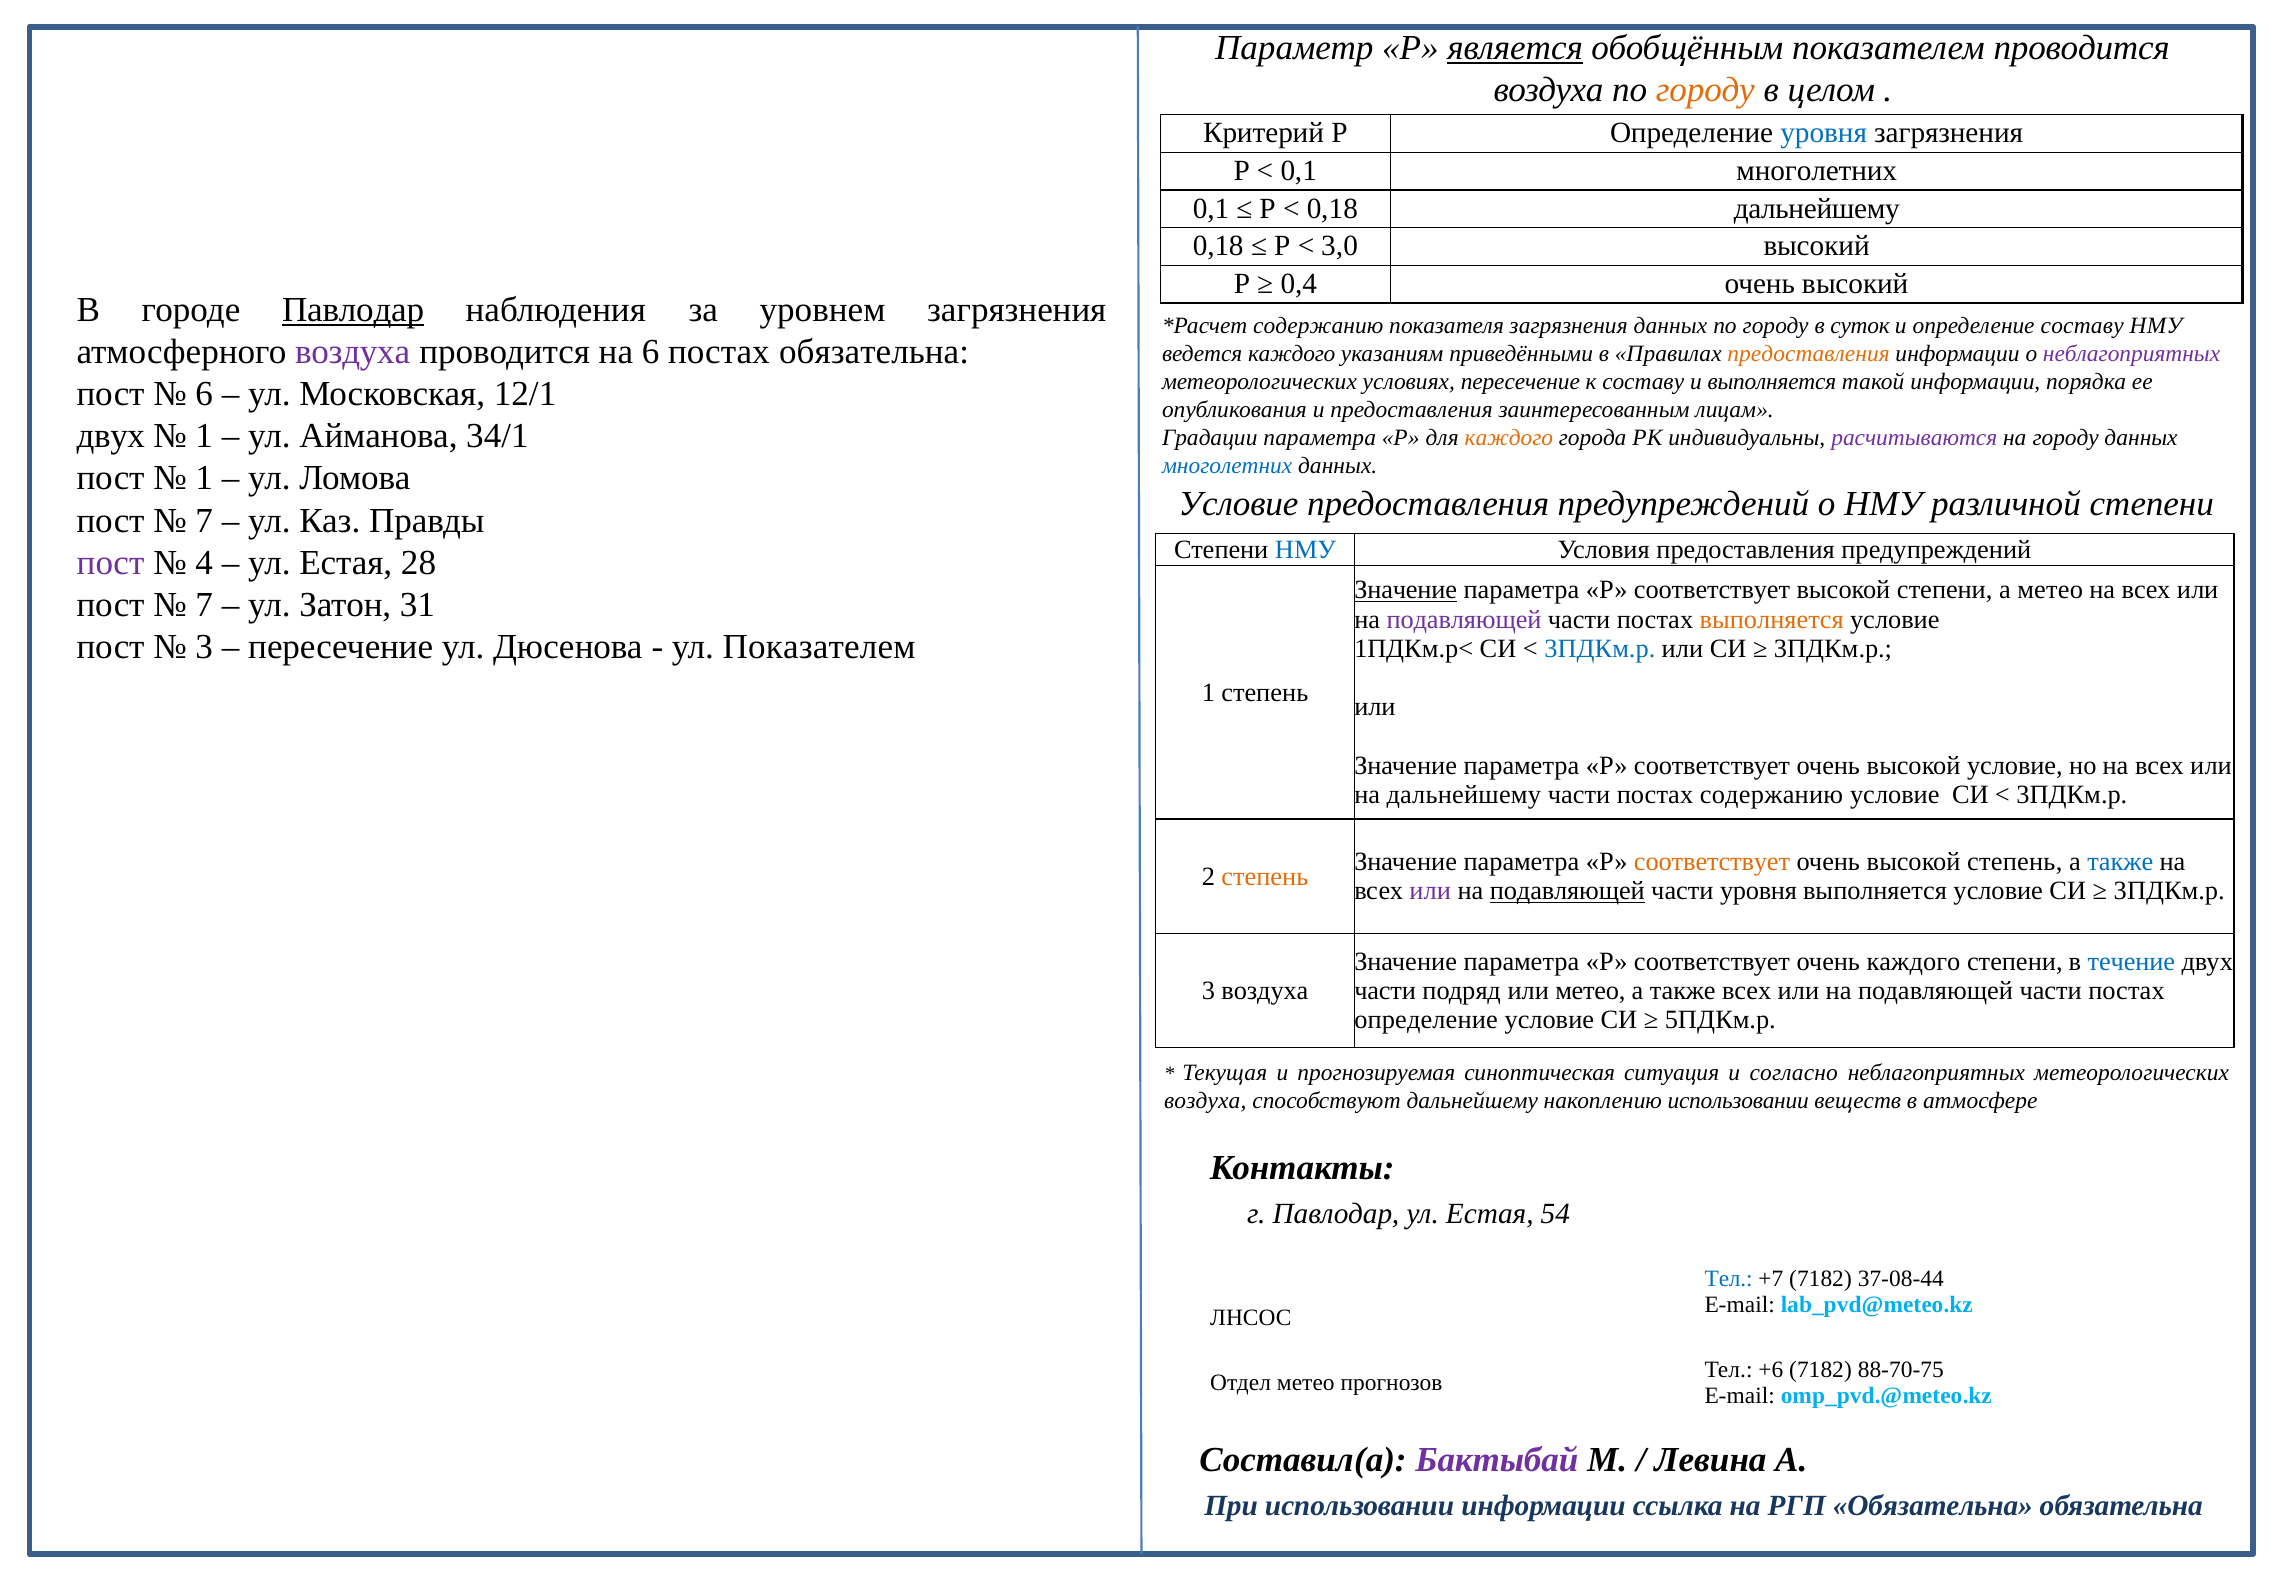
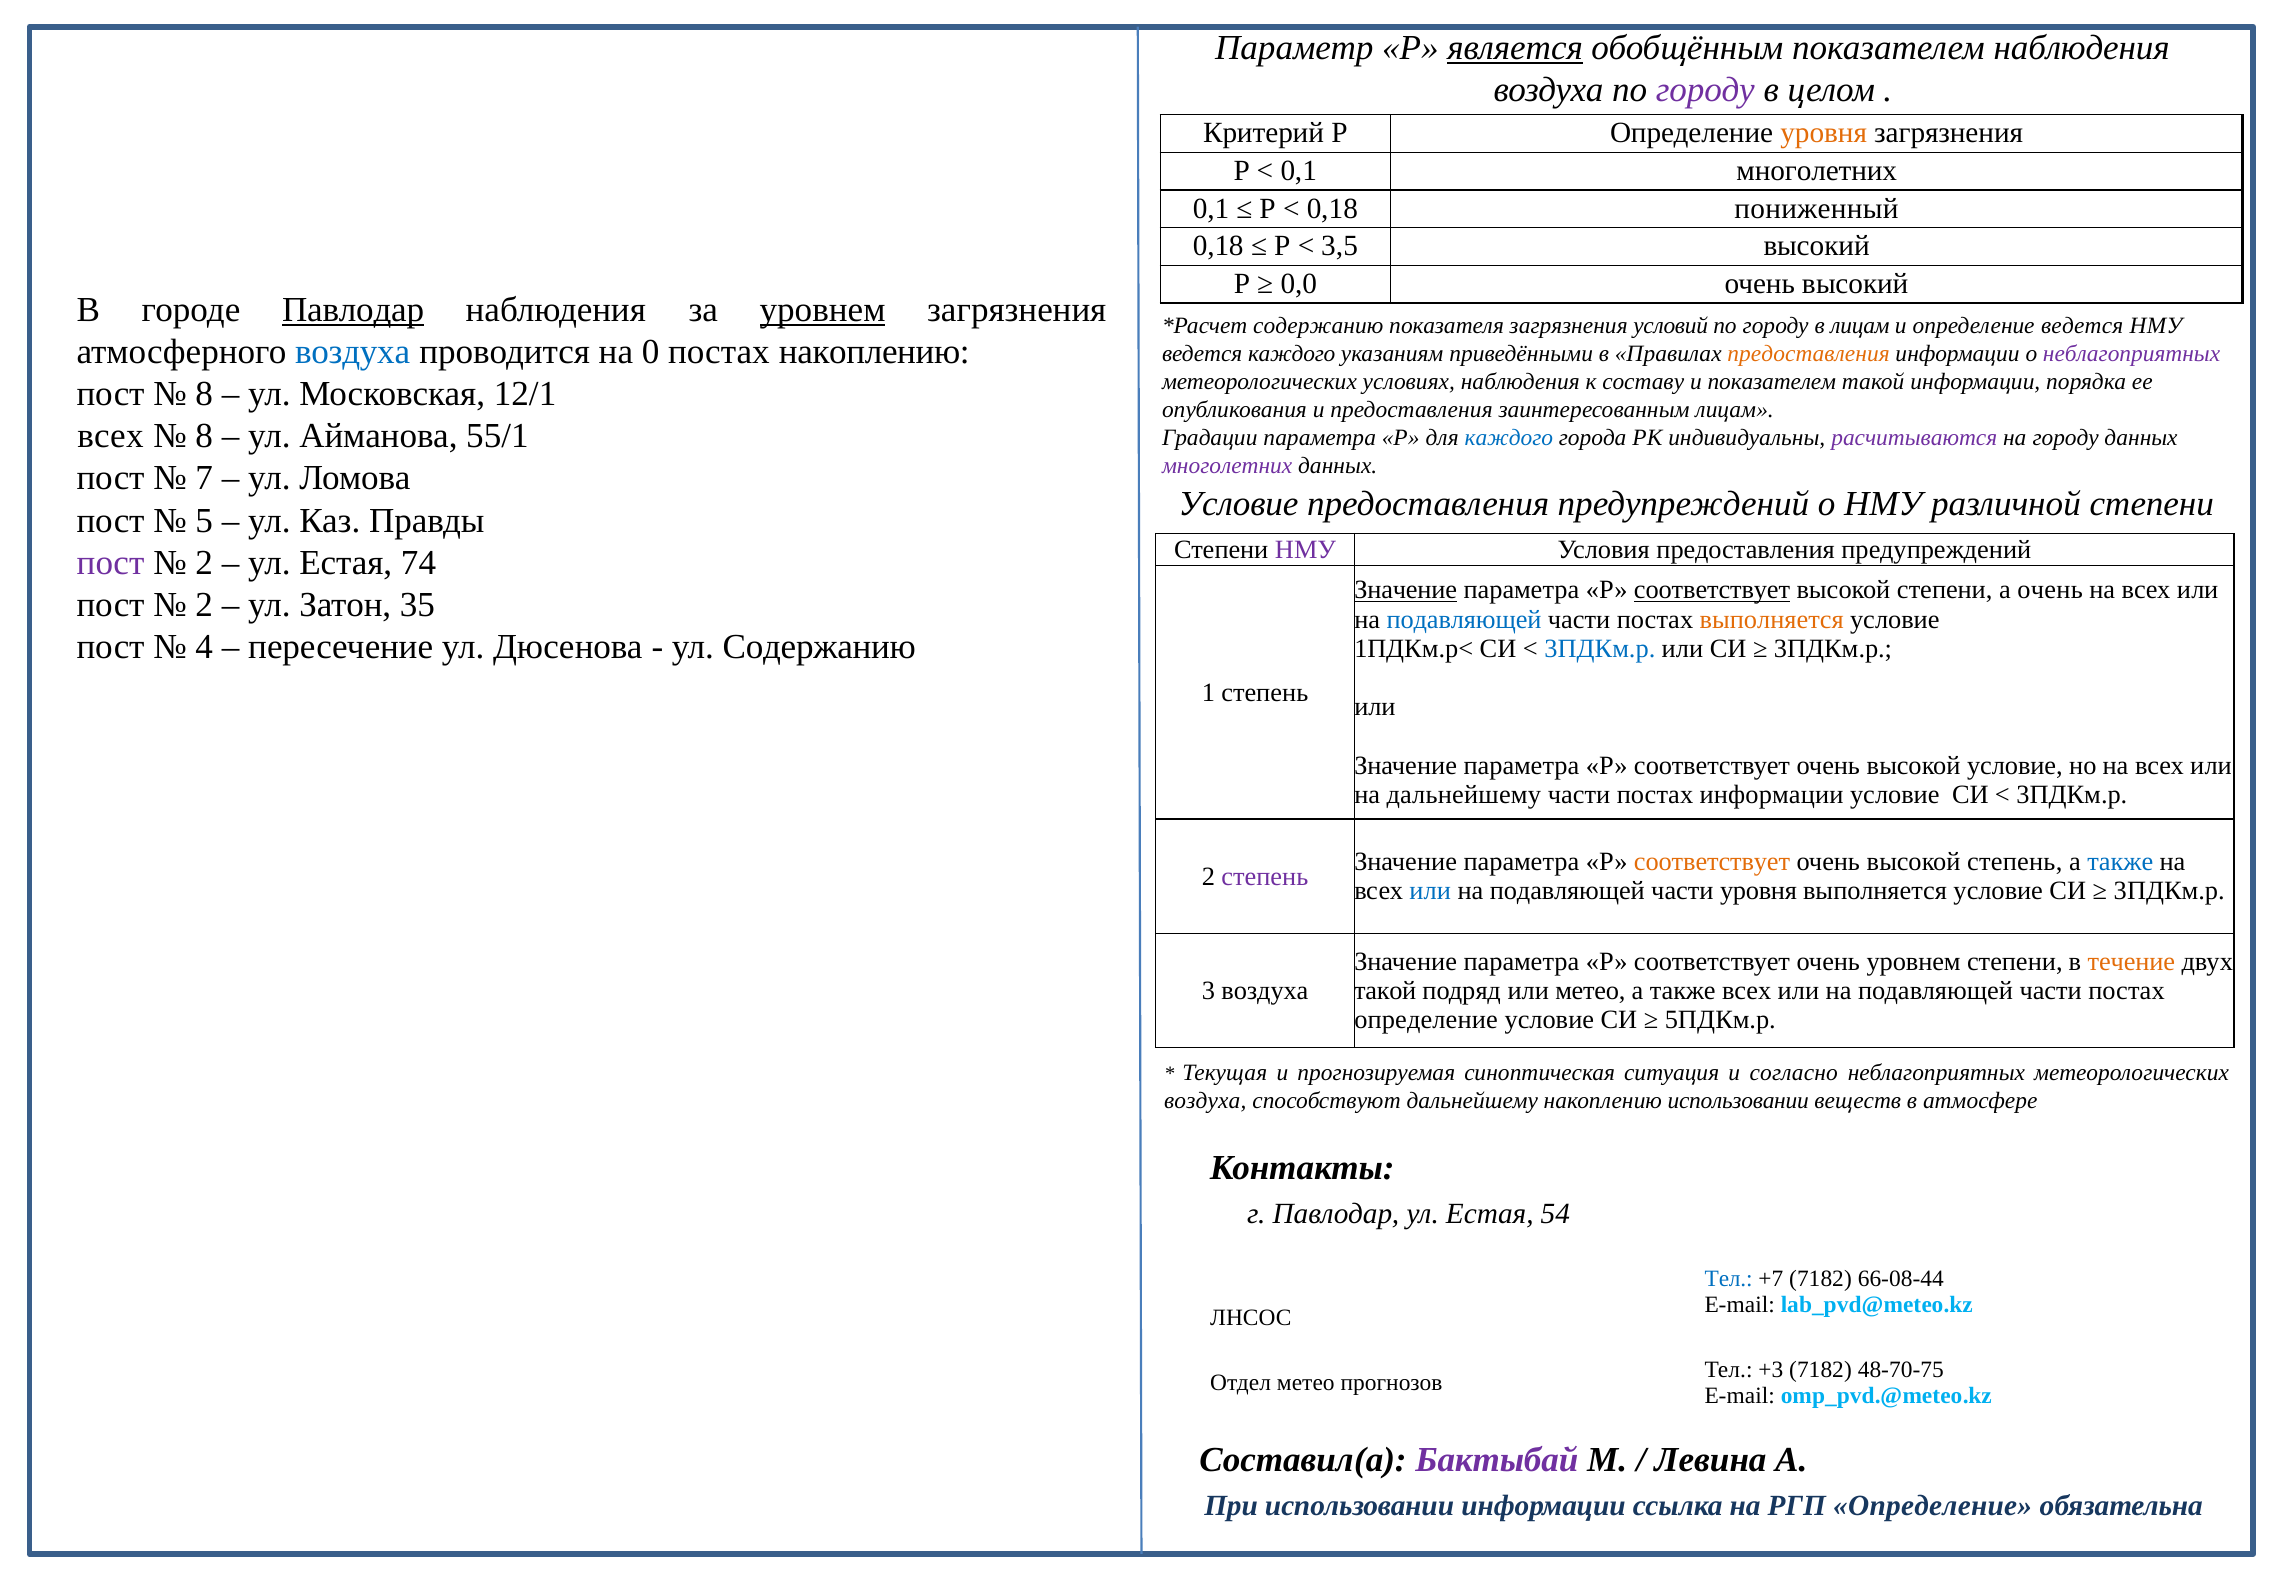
показателем проводится: проводится -> наблюдения
городу at (1705, 90) colour: orange -> purple
уровня at (1824, 133) colour: blue -> orange
0,18 дальнейшему: дальнейшему -> пониженный
3,0: 3,0 -> 3,5
0,4: 0,4 -> 0,0
уровнем at (823, 310) underline: none -> present
загрязнения данных: данных -> условий
в суток: суток -> лицам
определение составу: составу -> ведется
воздуха at (353, 352) colour: purple -> blue
на 6: 6 -> 0
постах обязательна: обязательна -> накоплению
условиях пересечение: пересечение -> наблюдения
и выполняется: выполняется -> показателем
6 at (204, 394): 6 -> 8
двух at (111, 436): двух -> всех
1 at (204, 436): 1 -> 8
34/1: 34/1 -> 55/1
каждого at (1509, 438) colour: orange -> blue
многолетних at (1227, 466) colour: blue -> purple
1 at (204, 478): 1 -> 7
7 at (204, 520): 7 -> 5
НМУ at (1306, 549) colour: blue -> purple
4 at (204, 562): 4 -> 2
28: 28 -> 74
соответствует at (1712, 590) underline: none -> present
а метео: метео -> очень
7 at (204, 605): 7 -> 2
31: 31 -> 35
подавляющей at (1464, 619) colour: purple -> blue
3 at (204, 647): 3 -> 4
ул Показателем: Показателем -> Содержанию
постах содержанию: содержанию -> информации
степень at (1265, 876) colour: orange -> purple
или at (1430, 891) colour: purple -> blue
подавляющей at (1567, 891) underline: present -> none
очень каждого: каждого -> уровнем
течение colour: blue -> orange
части at (1385, 990): части -> такой
37-08-44: 37-08-44 -> 66-08-44
+6: +6 -> +3
88-70-75: 88-70-75 -> 48-70-75
РГП Обязательна: Обязательна -> Определение
